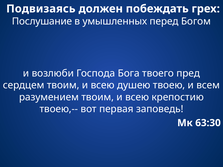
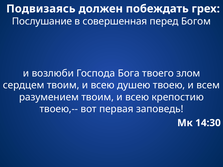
умышленных: умышленных -> совершенная
пред: пред -> злом
63:30: 63:30 -> 14:30
